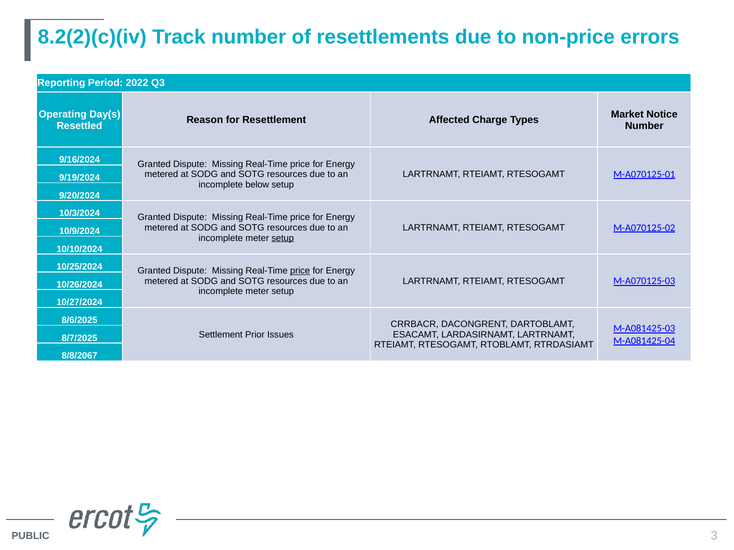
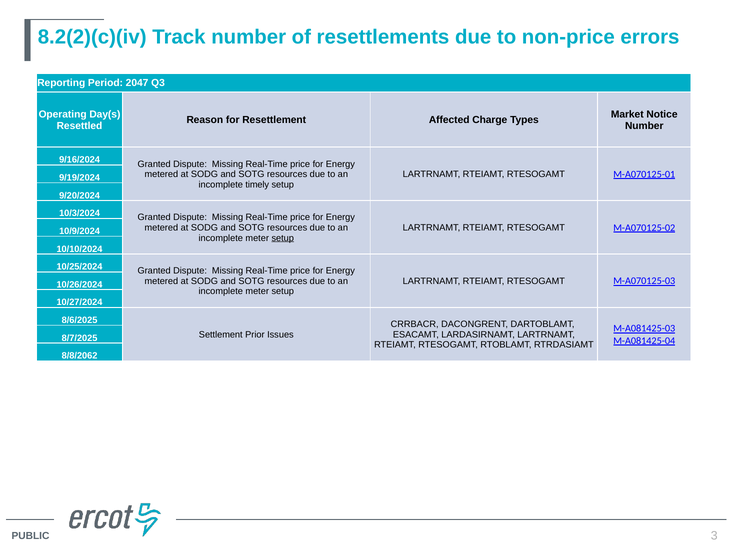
2022: 2022 -> 2047
below: below -> timely
price at (300, 271) underline: present -> none
8/8/2067: 8/8/2067 -> 8/8/2062
